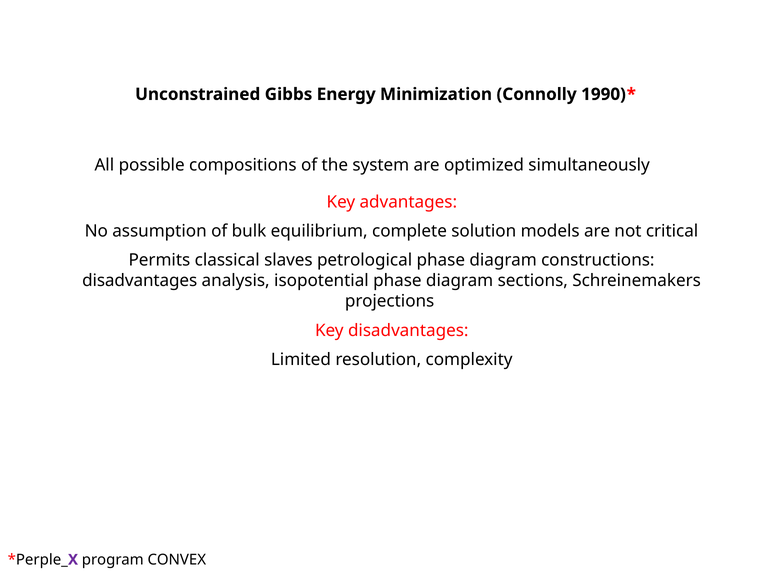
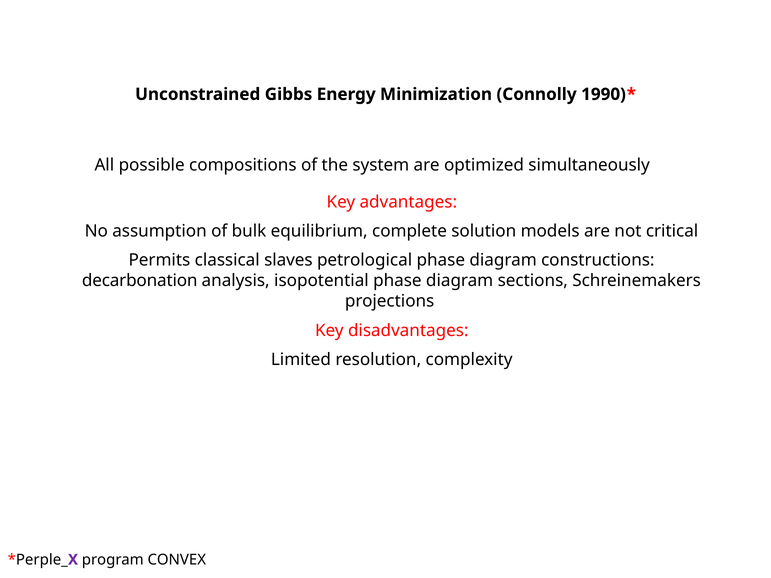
disadvantages at (140, 281): disadvantages -> decarbonation
